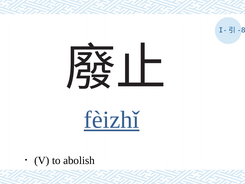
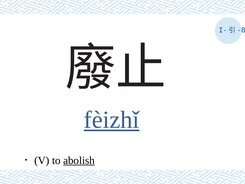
abolish underline: none -> present
